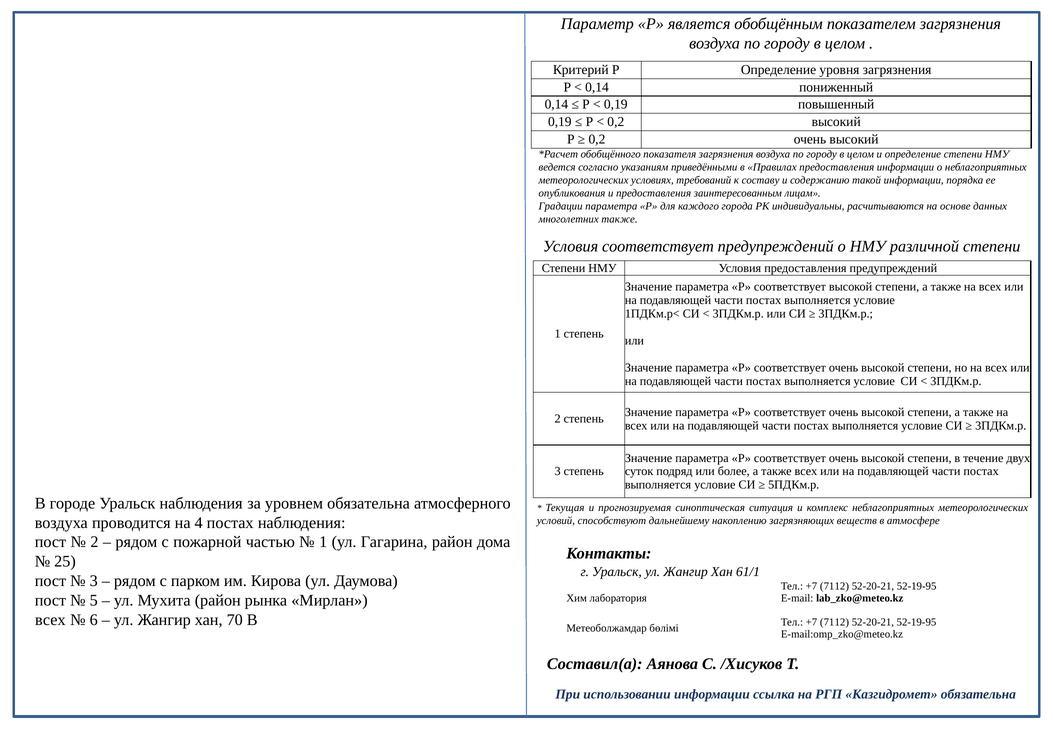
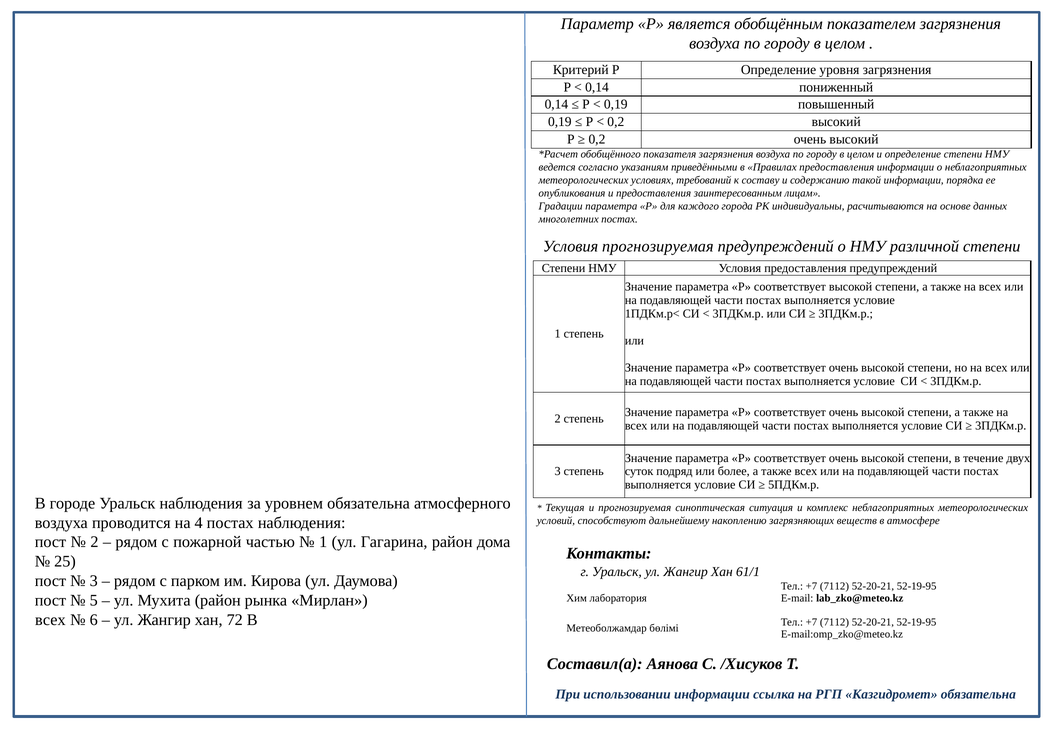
многолетних также: также -> постах
Условия соответствует: соответствует -> прогнозируемая
70: 70 -> 72
